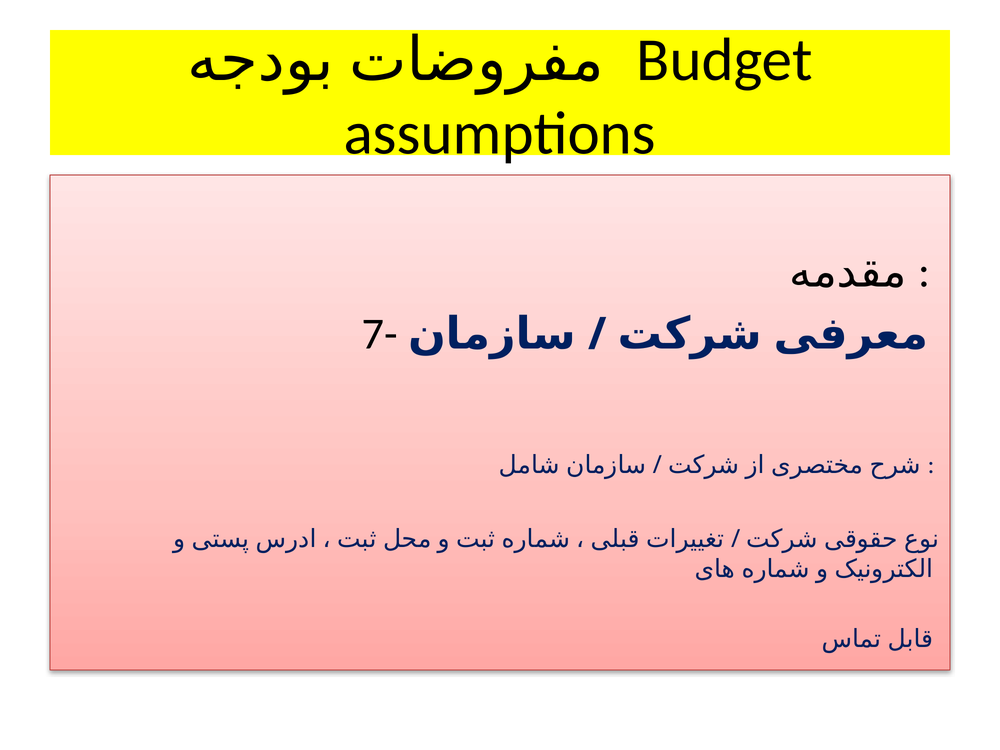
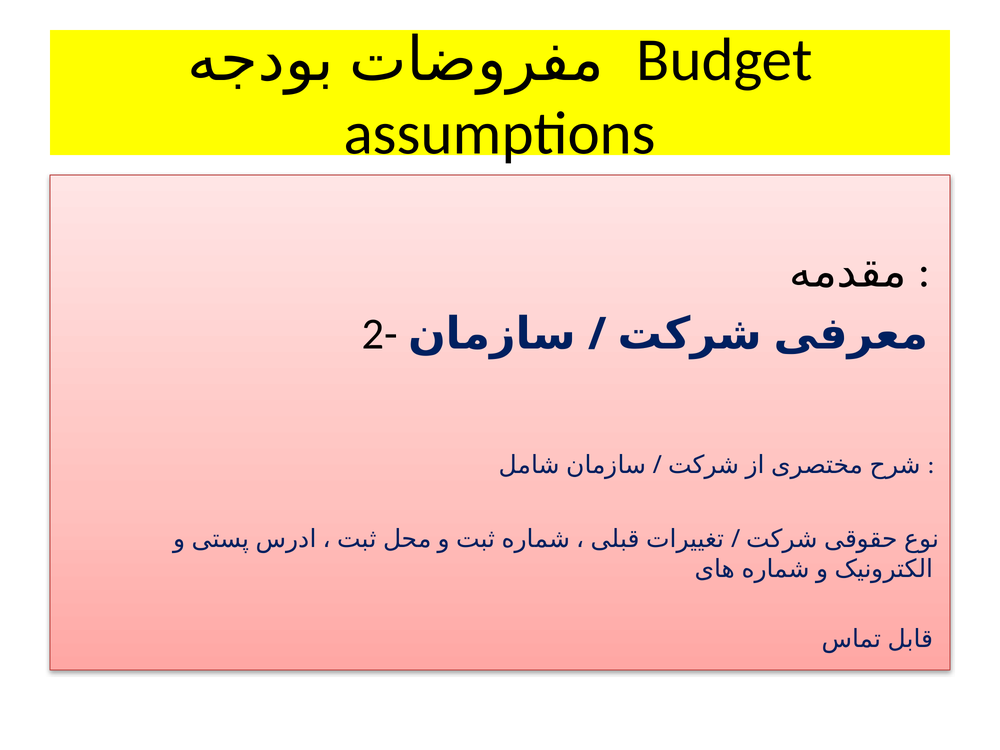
7-: 7- -> 2-
